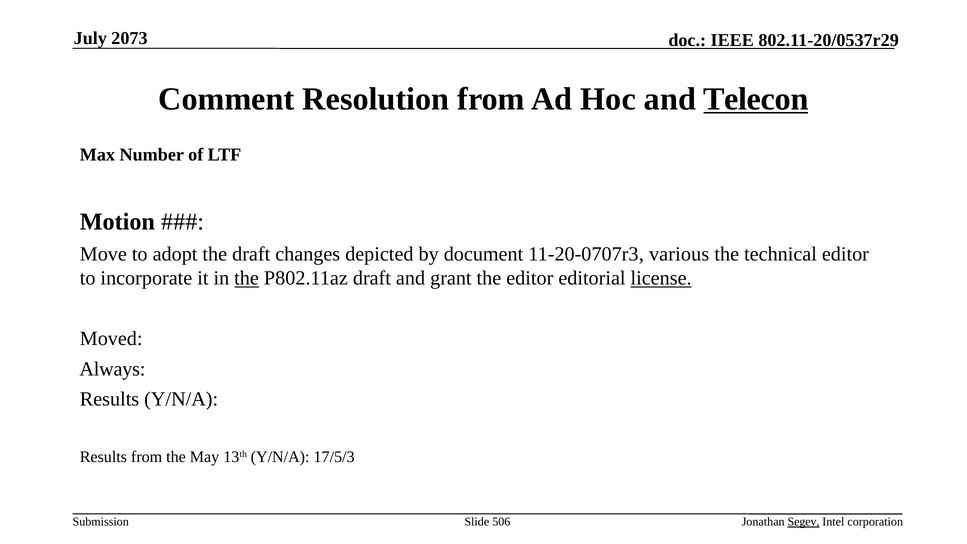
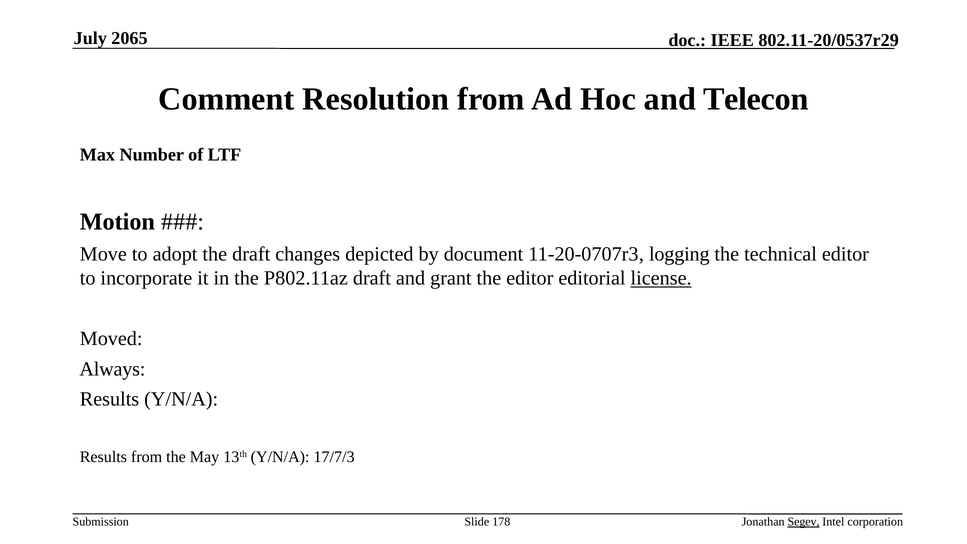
2073: 2073 -> 2065
Telecon underline: present -> none
various: various -> logging
the at (247, 278) underline: present -> none
17/5/3: 17/5/3 -> 17/7/3
506: 506 -> 178
